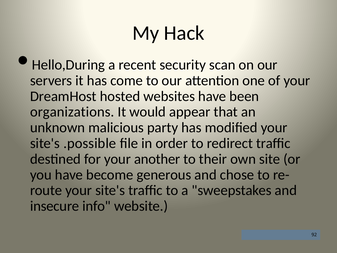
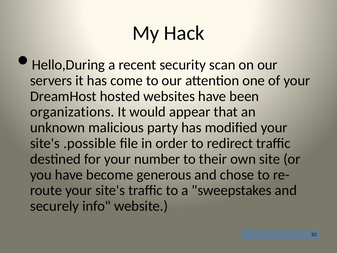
another: another -> number
insecure: insecure -> securely
